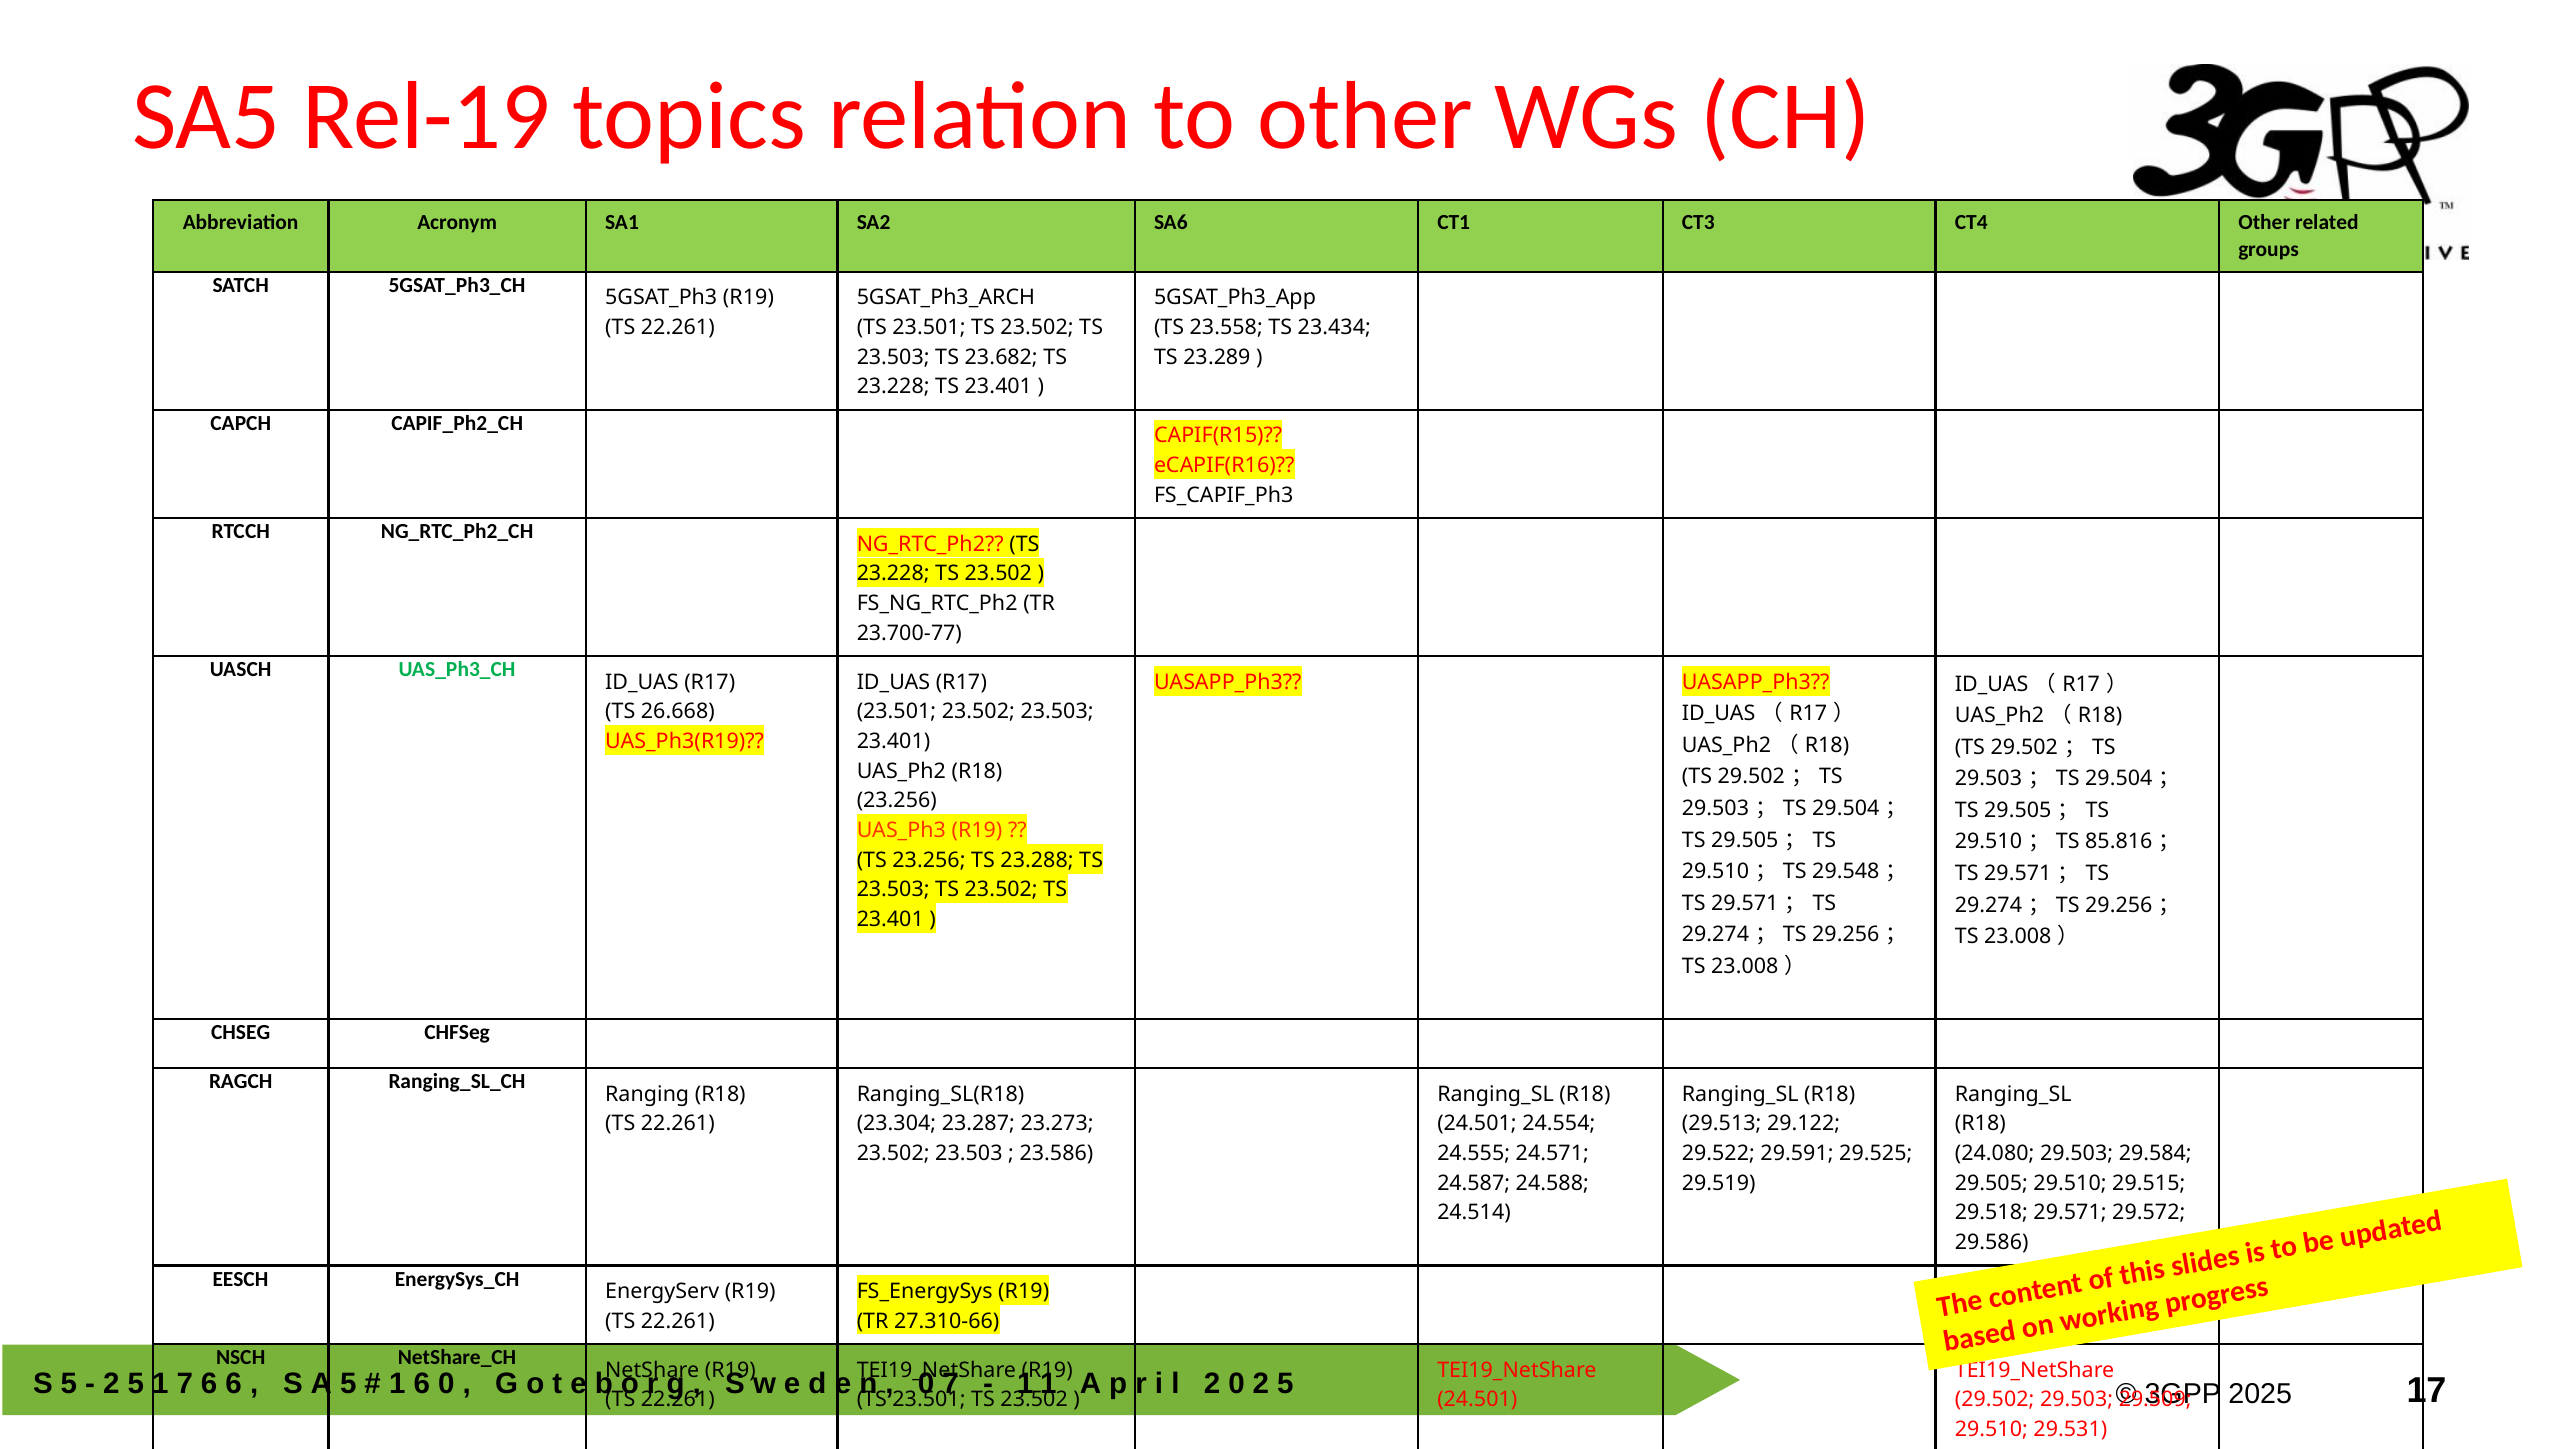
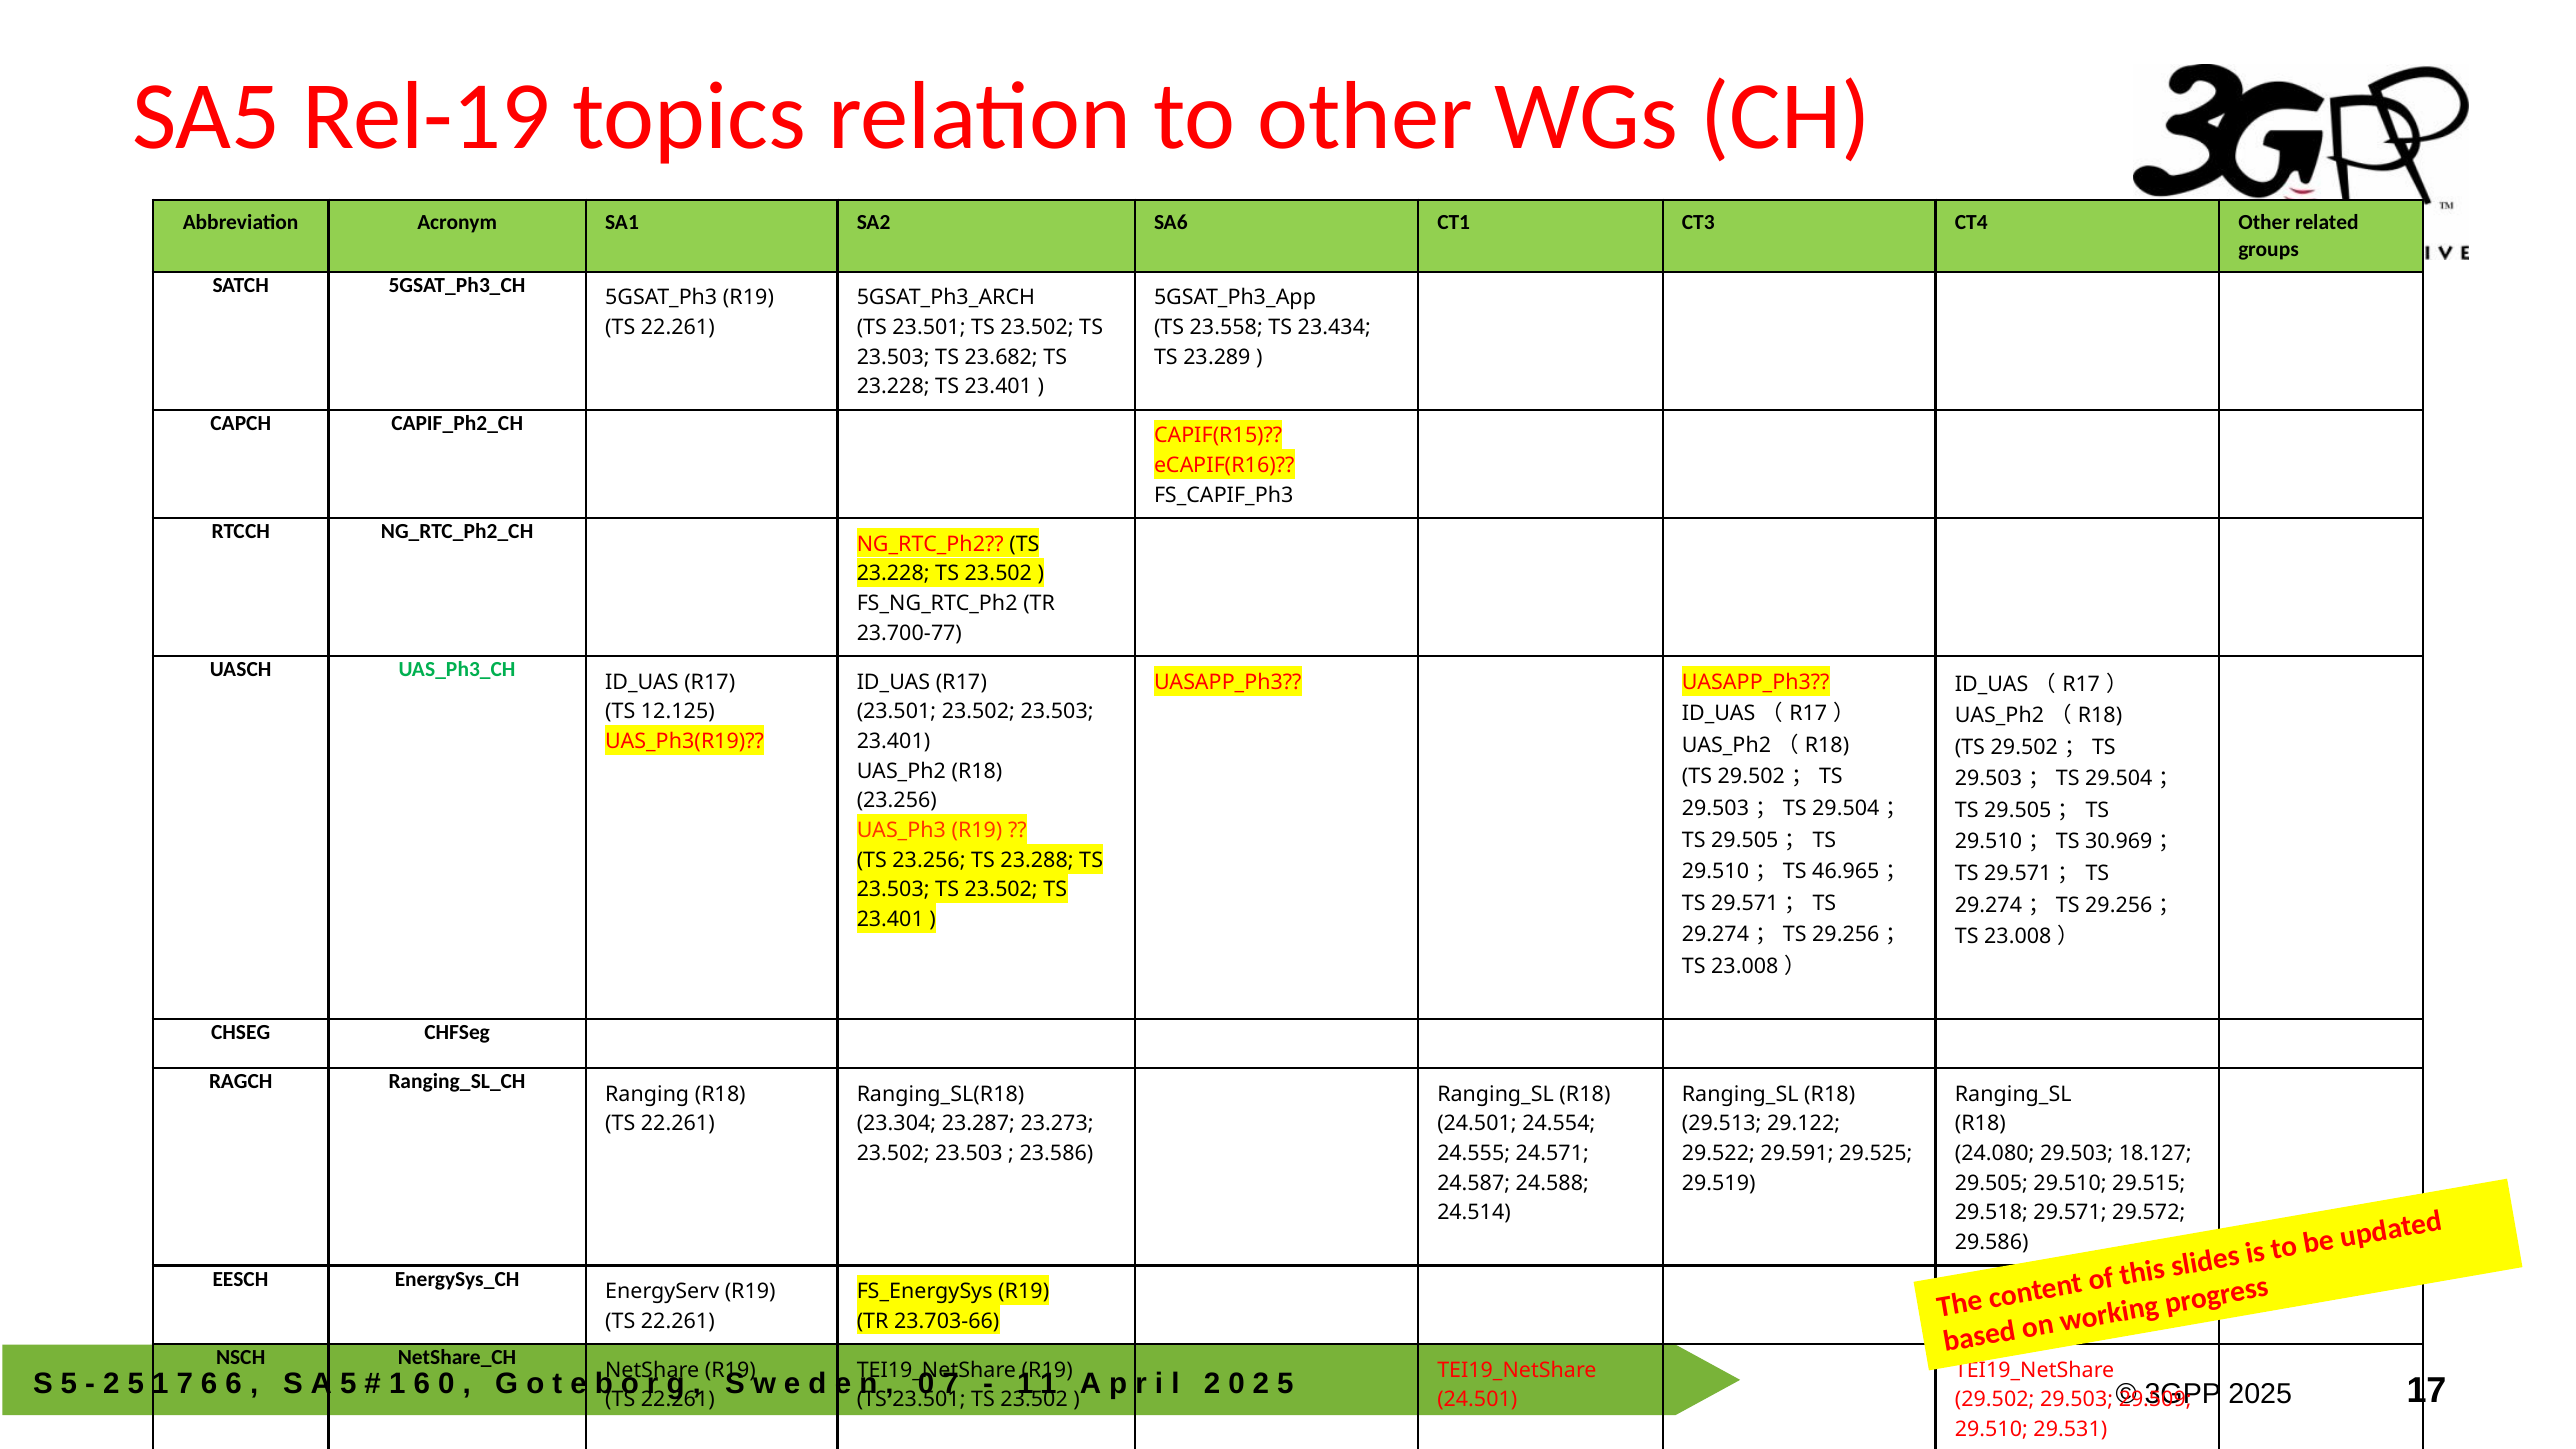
26.668: 26.668 -> 12.125
85.816: 85.816 -> 30.969
29.548: 29.548 -> 46.965
29.584: 29.584 -> 18.127
27.310-66: 27.310-66 -> 23.703-66
